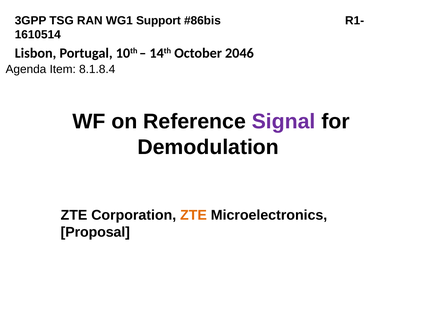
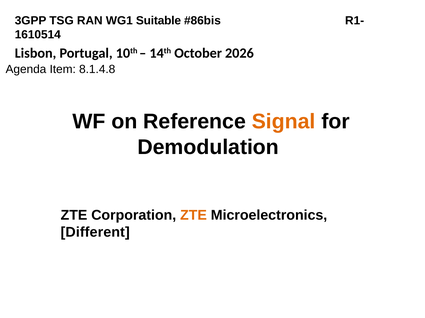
Support: Support -> Suitable
2046: 2046 -> 2026
8.1.8.4: 8.1.8.4 -> 8.1.4.8
Signal colour: purple -> orange
Proposal: Proposal -> Different
